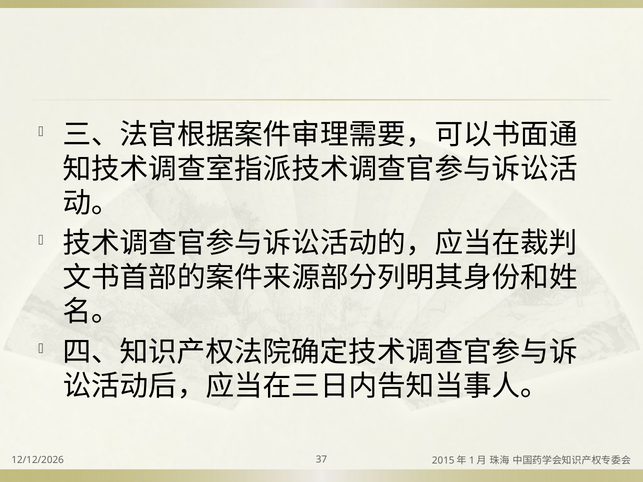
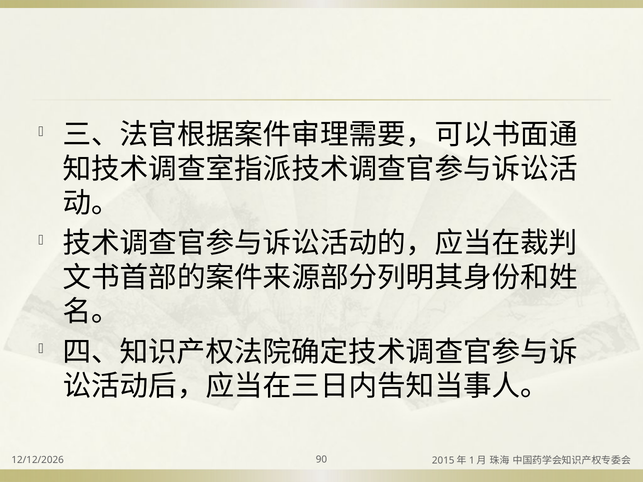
37: 37 -> 90
